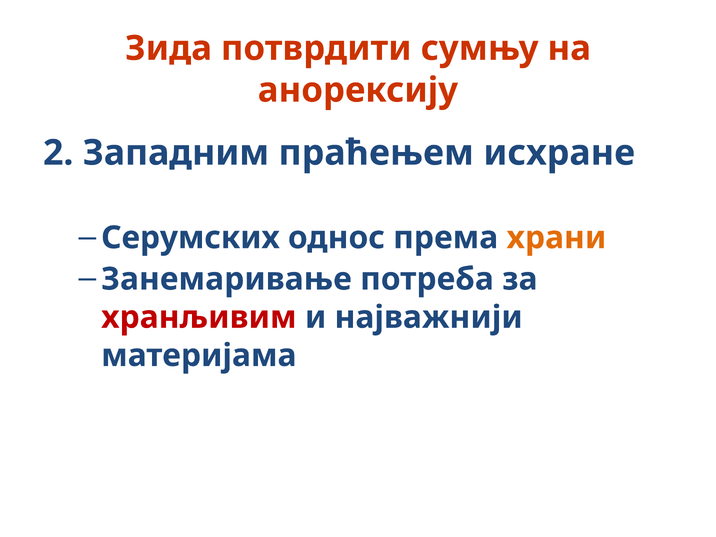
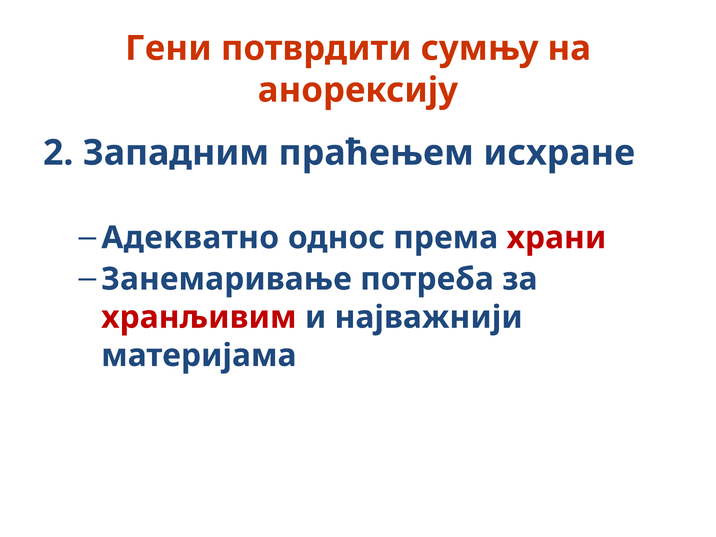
Зида: Зида -> Гени
Серумских: Серумских -> Адекватно
храни colour: orange -> red
